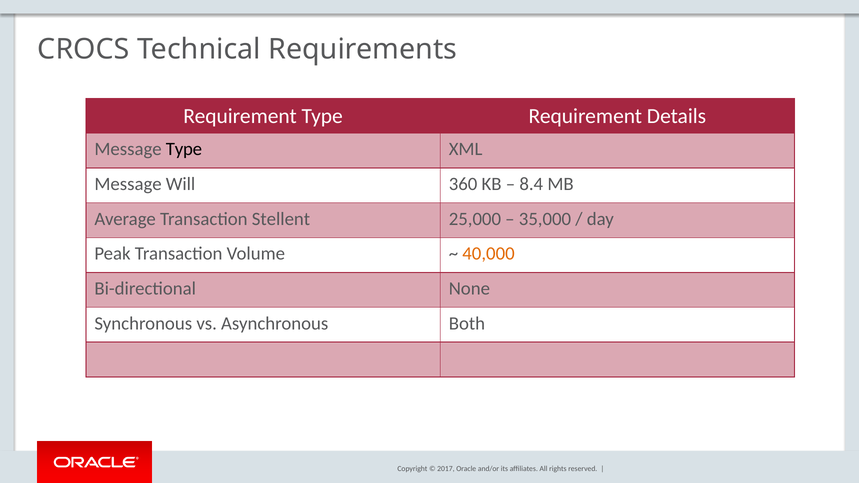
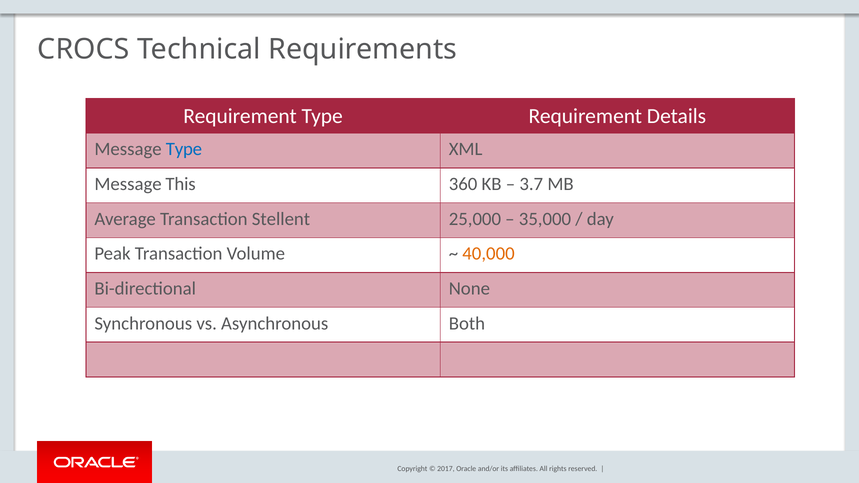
Type at (184, 149) colour: black -> blue
Will: Will -> This
8.4: 8.4 -> 3.7
